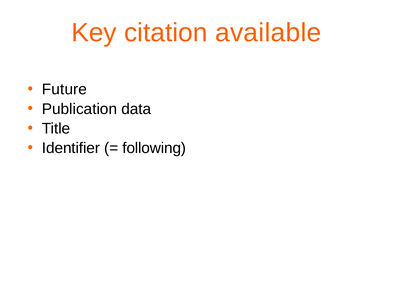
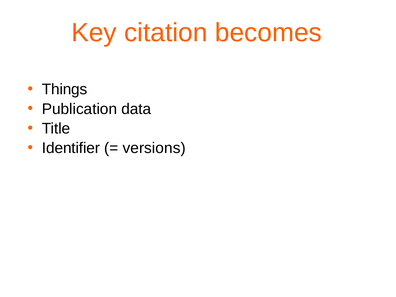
available: available -> becomes
Future: Future -> Things
following: following -> versions
